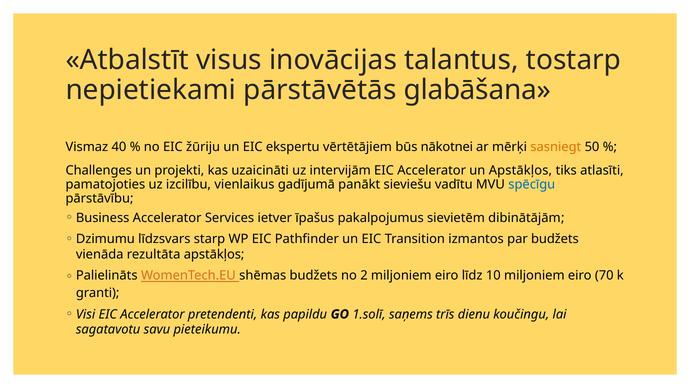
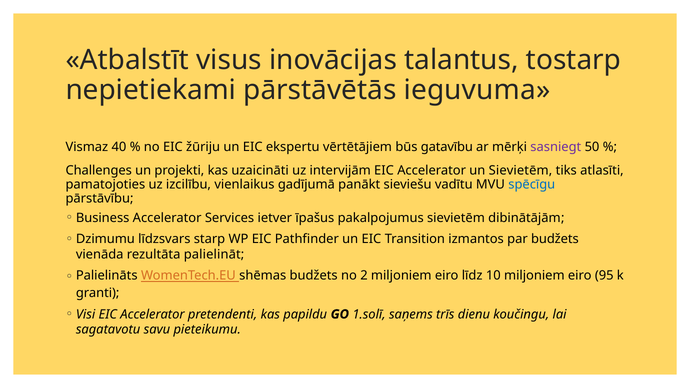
glabāšana: glabāšana -> ieguvuma
nākotnei: nākotnei -> gatavību
sasniegt colour: orange -> purple
un Apstākļos: Apstākļos -> Sievietēm
rezultāta apstākļos: apstākļos -> palielināt
70: 70 -> 95
